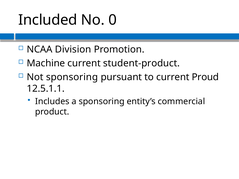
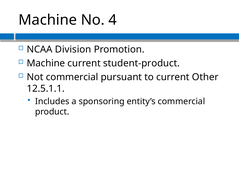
Included at (48, 20): Included -> Machine
0: 0 -> 4
Not sponsoring: sponsoring -> commercial
Proud: Proud -> Other
